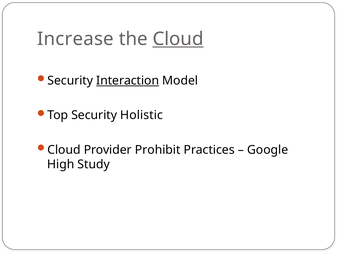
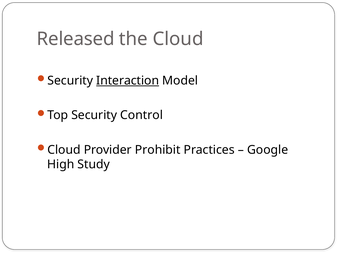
Increase: Increase -> Released
Cloud at (178, 39) underline: present -> none
Holistic: Holistic -> Control
